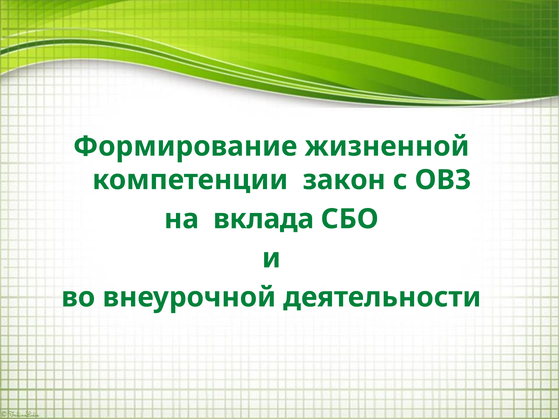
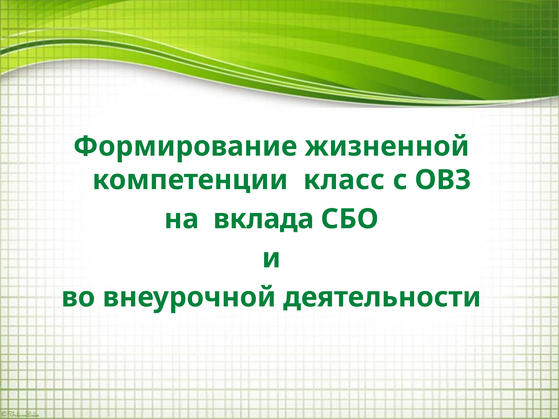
закон: закон -> класс
